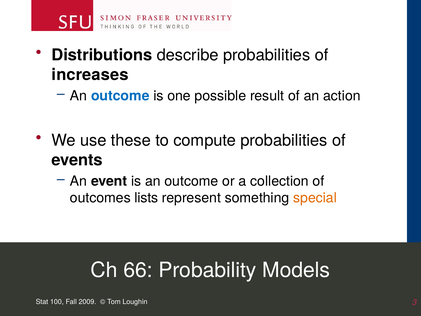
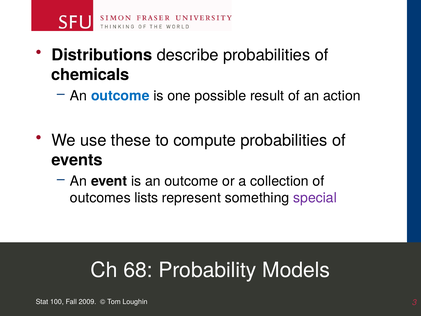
increases: increases -> chemicals
special colour: orange -> purple
66: 66 -> 68
